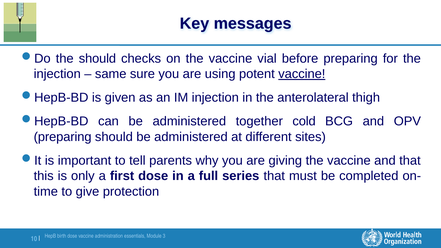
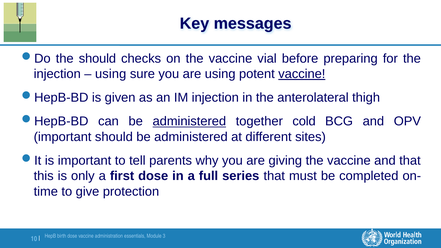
same at (111, 74): same -> using
administered at (189, 121) underline: none -> present
preparing at (63, 137): preparing -> important
